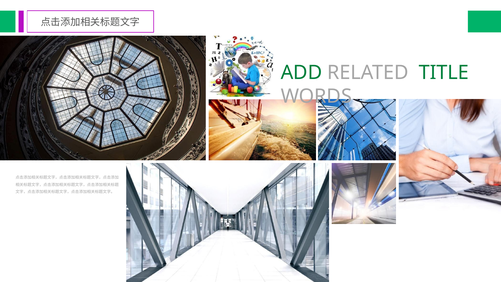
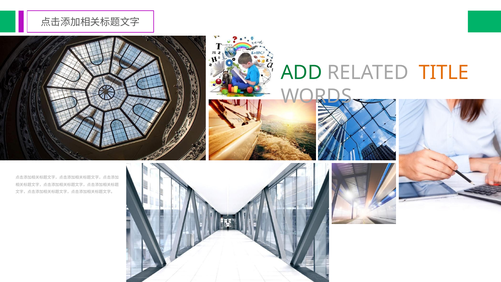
TITLE colour: green -> orange
